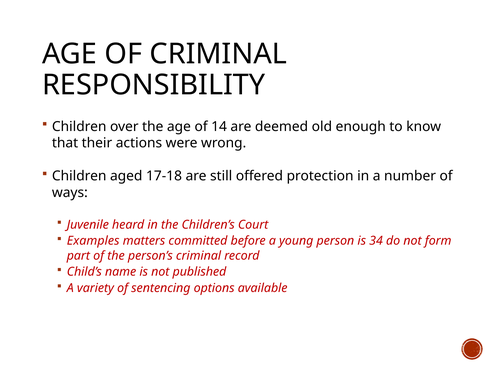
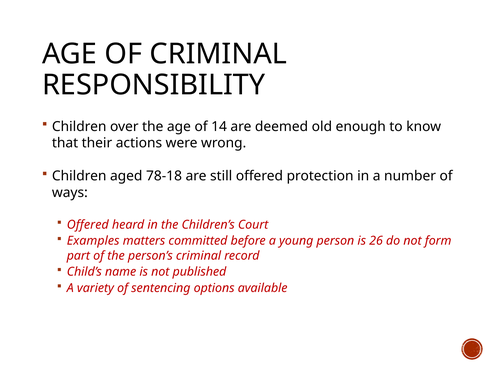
17-18: 17-18 -> 78-18
Juvenile at (88, 225): Juvenile -> Offered
34: 34 -> 26
